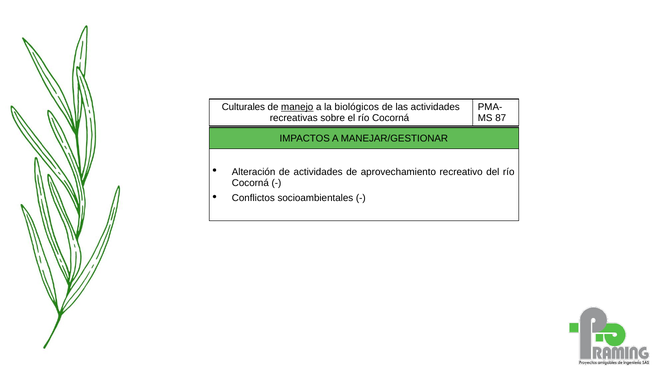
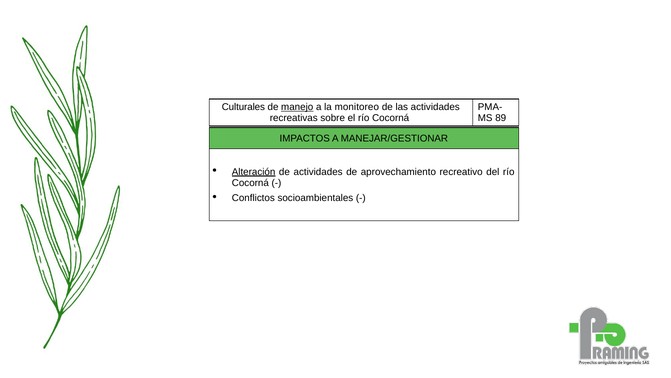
biológicos: biológicos -> monitoreo
87: 87 -> 89
Alteración underline: none -> present
